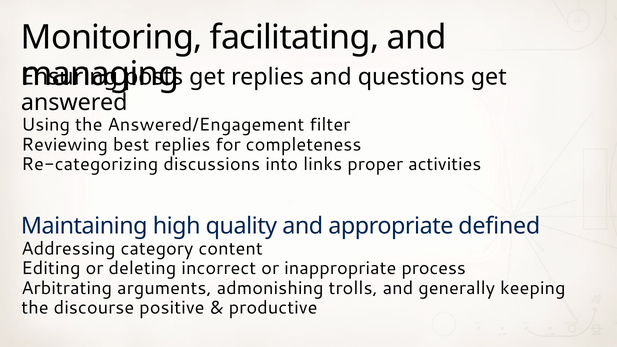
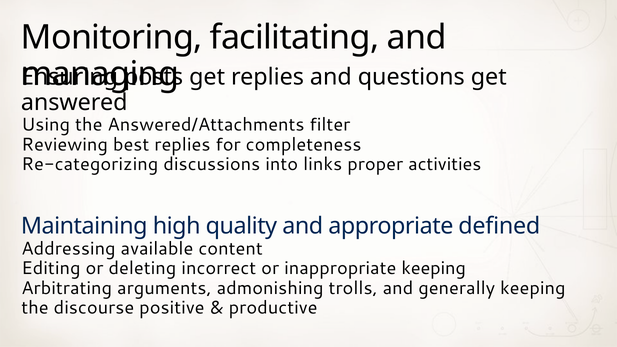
Answered/Engagement: Answered/Engagement -> Answered/Attachments
category: category -> available
inappropriate process: process -> keeping
